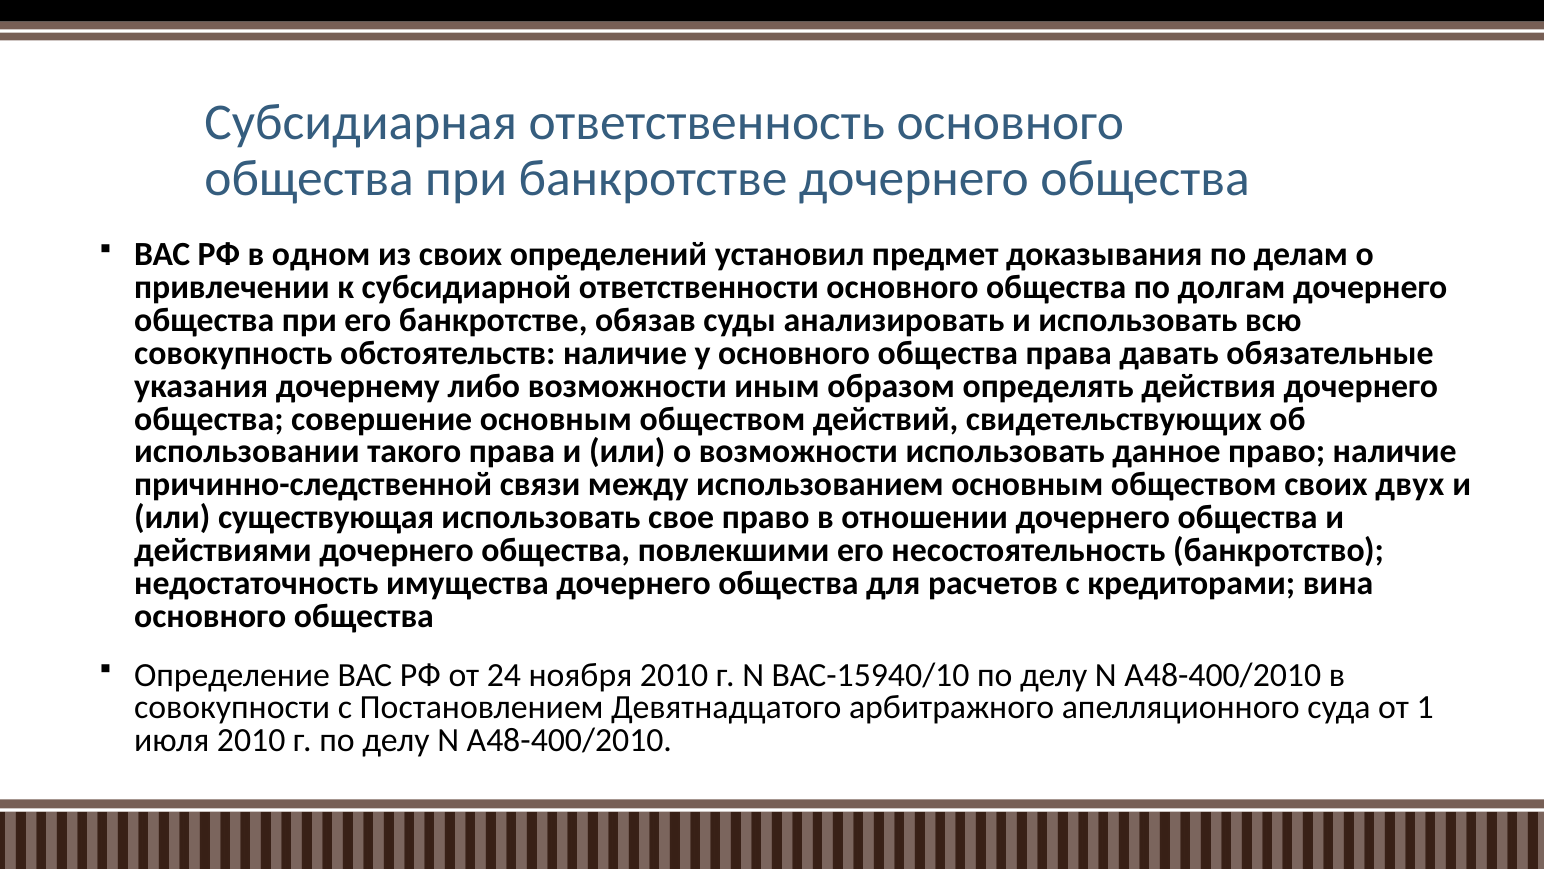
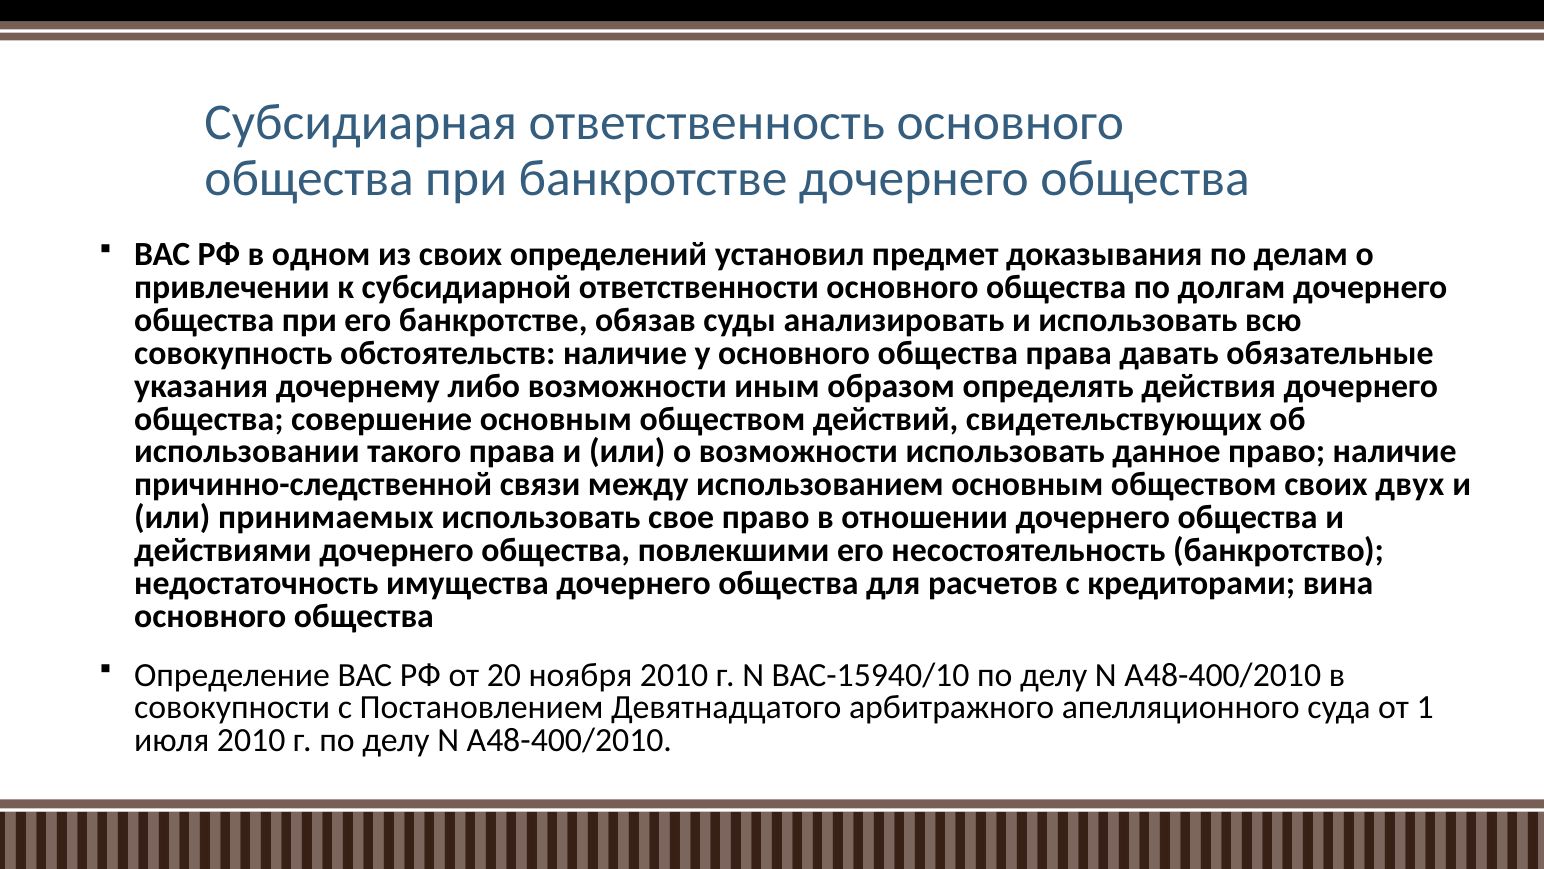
существующая: существующая -> принимаемых
24: 24 -> 20
